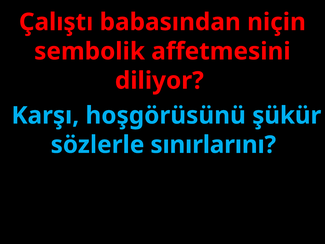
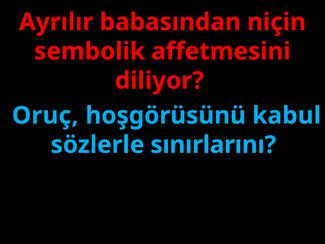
Çalıştı: Çalıştı -> Ayrılır
Karşı: Karşı -> Oruç
şükür: şükür -> kabul
